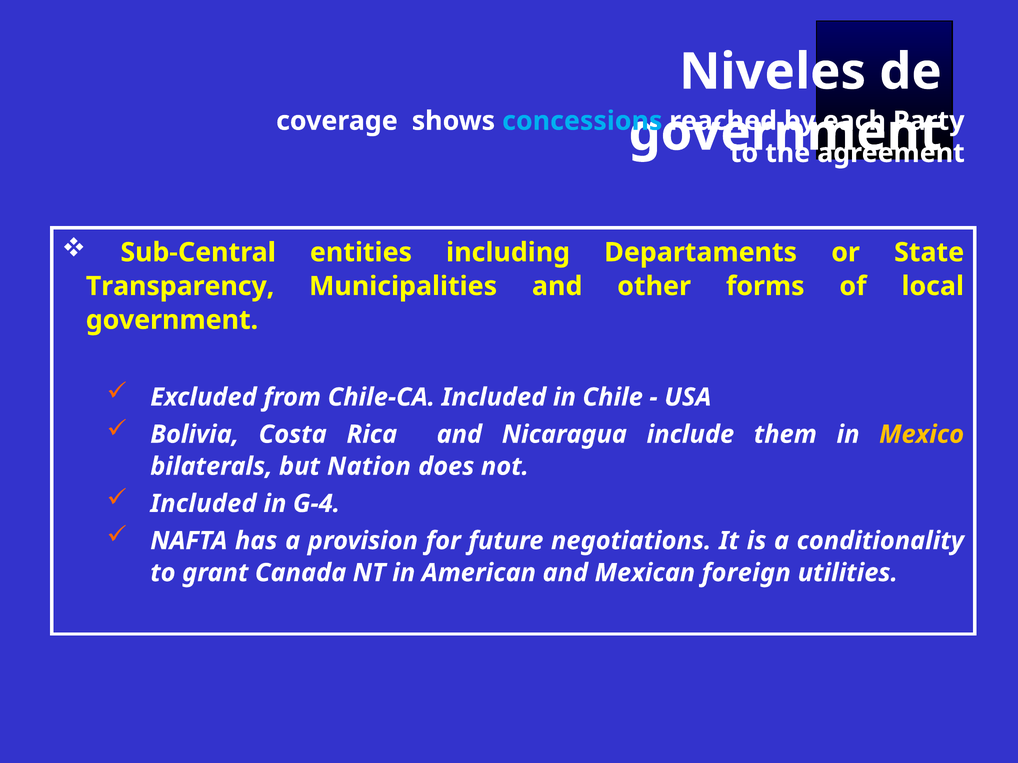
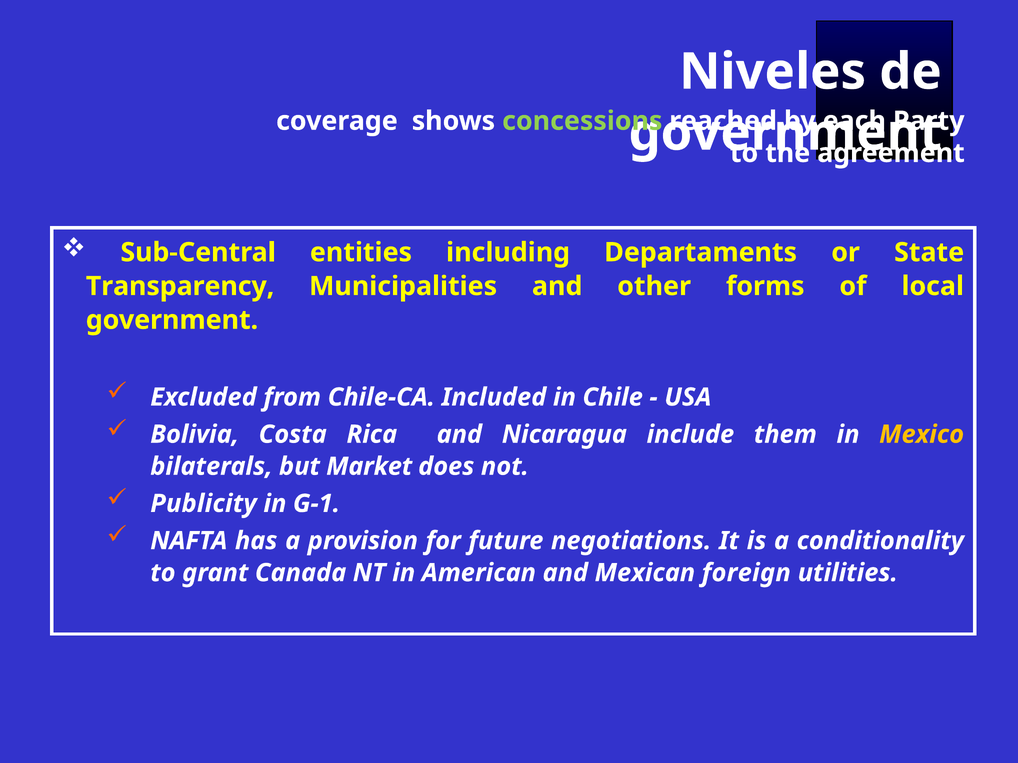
concessions colour: light blue -> light green
Nation: Nation -> Market
Included at (203, 504): Included -> Publicity
G-4: G-4 -> G-1
